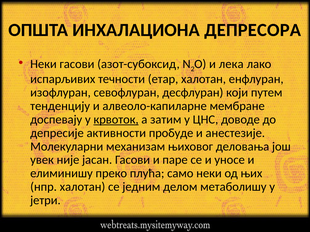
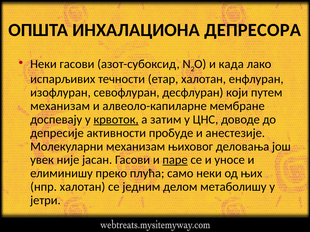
лека: лека -> када
тенденцију at (60, 106): тенденцију -> механизам
паре underline: none -> present
